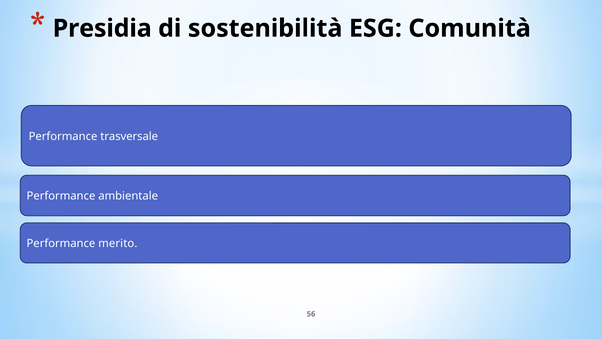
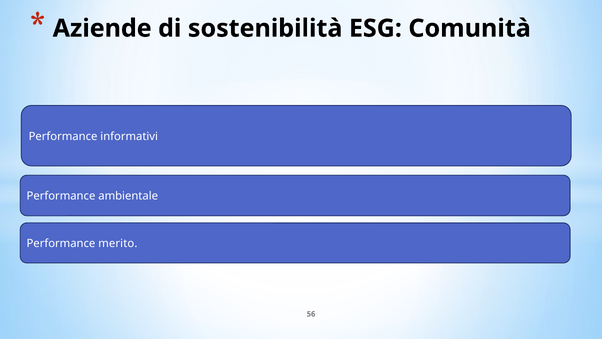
Presidia: Presidia -> Aziende
trasversale: trasversale -> informativi
